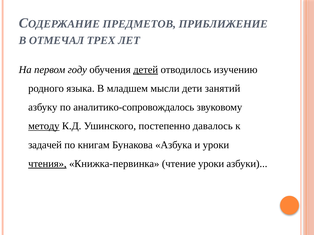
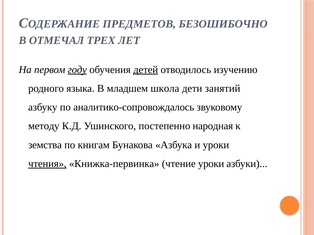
ПРИБЛИЖЕНИЕ: ПРИБЛИЖЕНИЕ -> БЕЗОШИБОЧНО
году underline: none -> present
мысли: мысли -> школа
методу underline: present -> none
давалось: давалось -> народная
задачей: задачей -> земства
